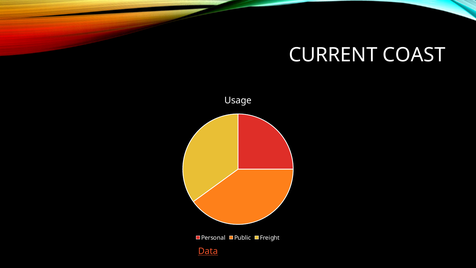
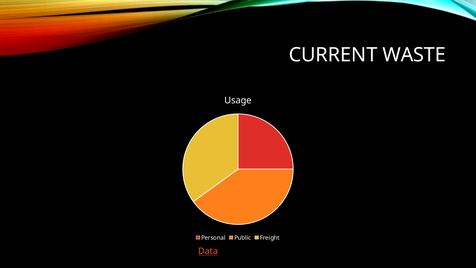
COAST: COAST -> WASTE
